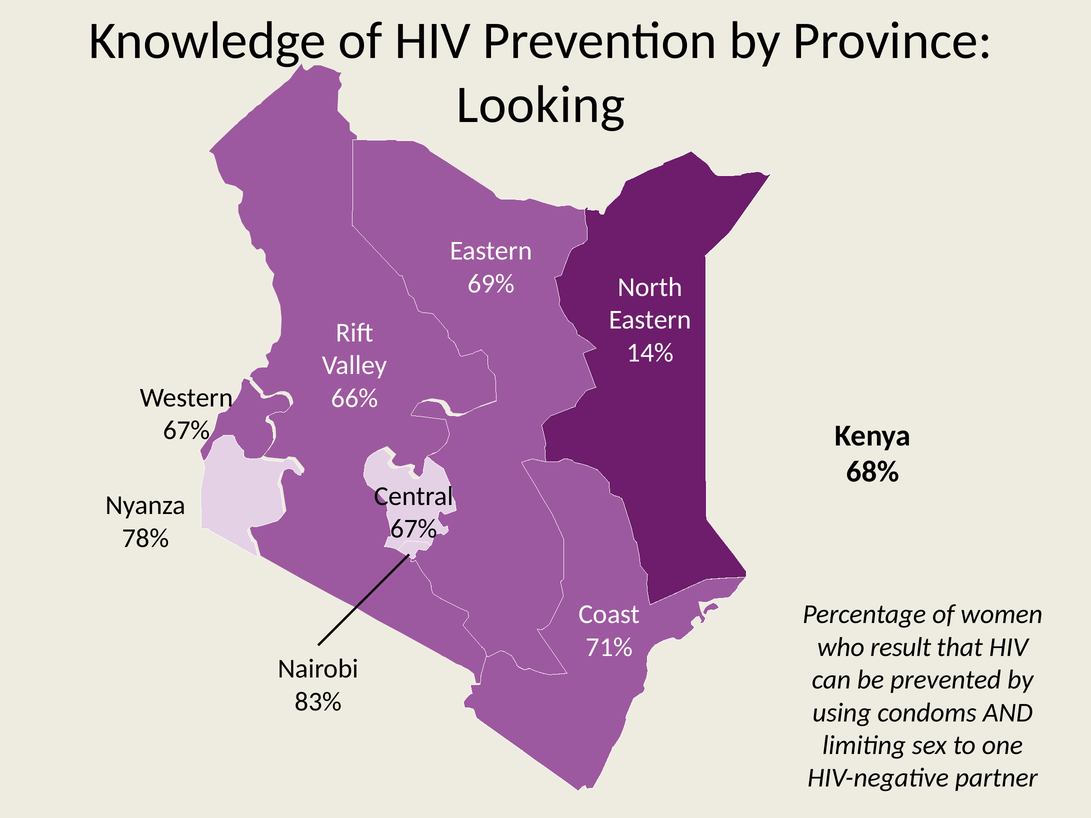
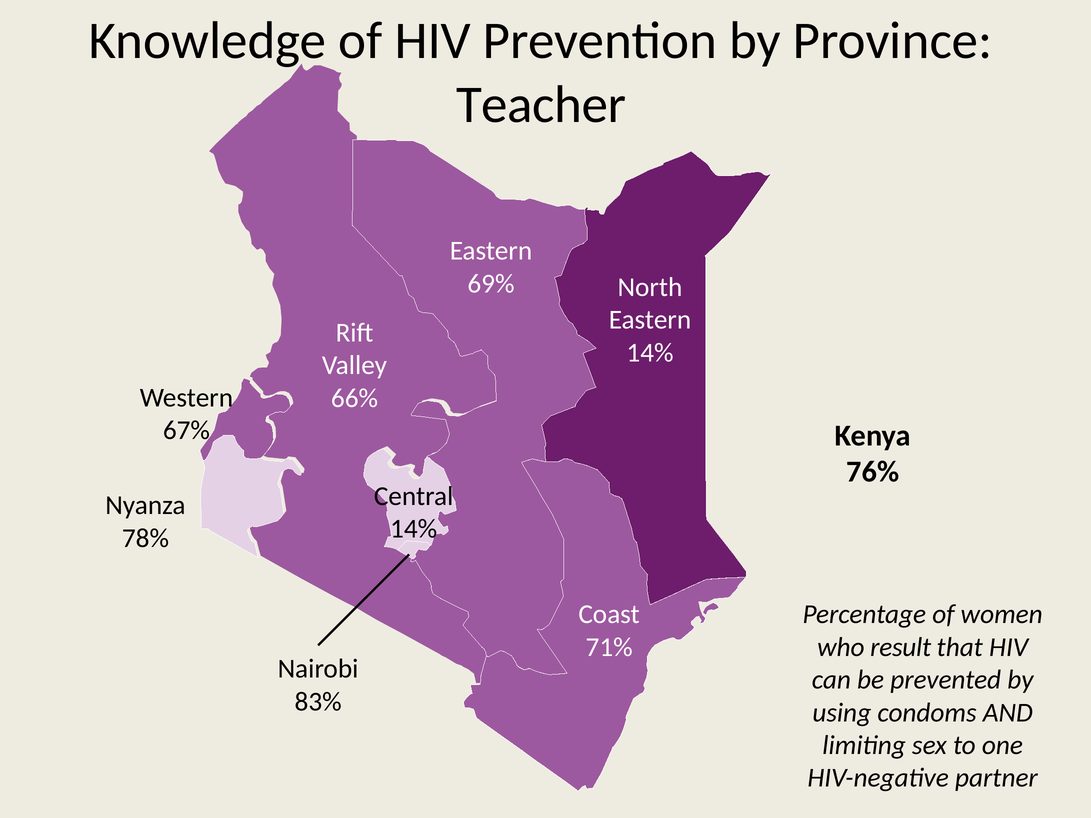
Looking: Looking -> Teacher
68%: 68% -> 76%
67% at (414, 529): 67% -> 14%
